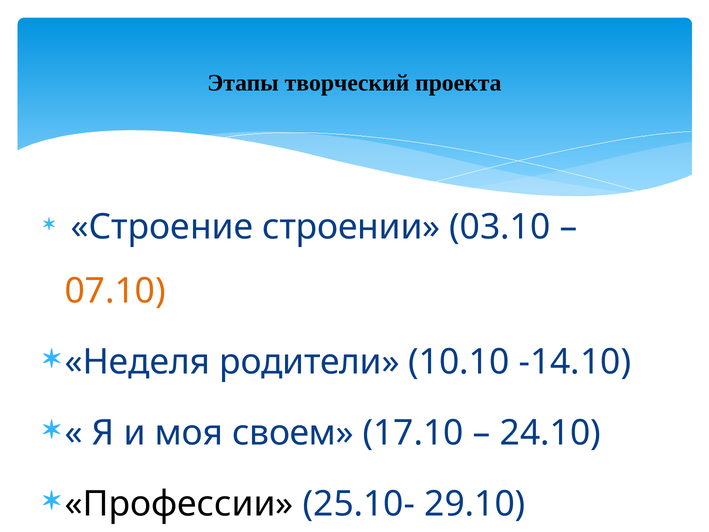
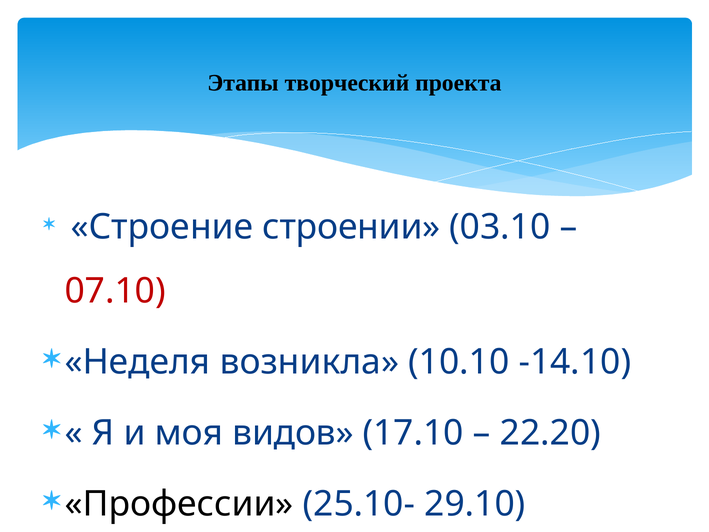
07.10 colour: orange -> red
родители: родители -> возникла
своем: своем -> видов
24.10: 24.10 -> 22.20
